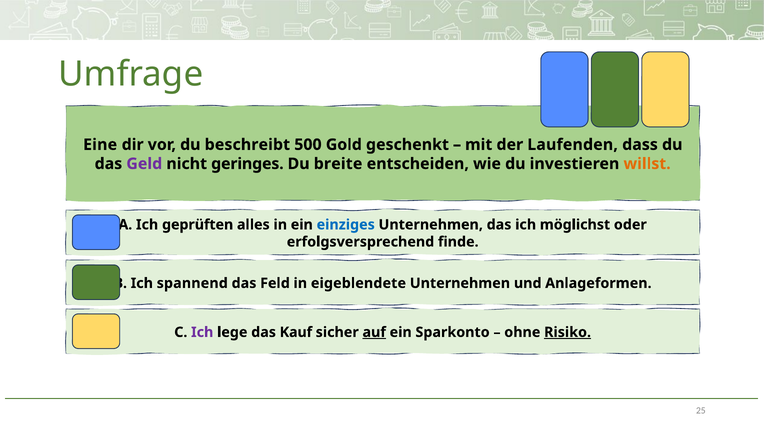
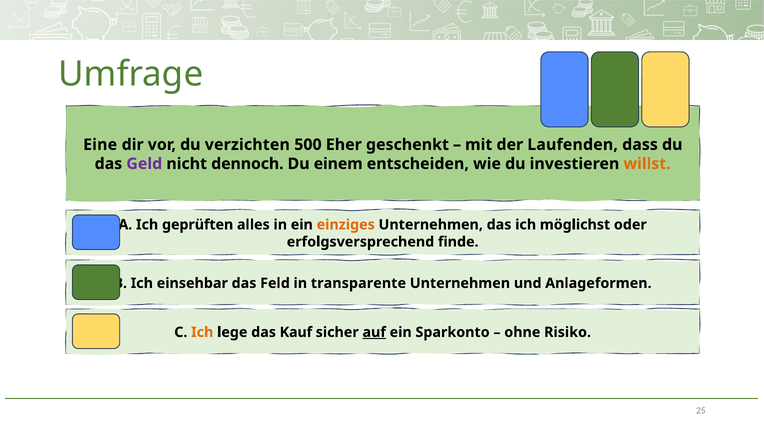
beschreibt: beschreibt -> verzichten
Gold: Gold -> Eher
geringes: geringes -> dennoch
breite: breite -> einem
einziges colour: blue -> orange
spannend: spannend -> einsehbar
eigeblendete: eigeblendete -> transparente
Ich at (202, 332) colour: purple -> orange
Risiko underline: present -> none
